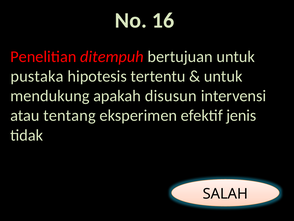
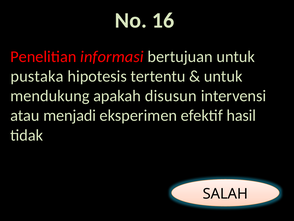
ditempuh: ditempuh -> informasi
tentang: tentang -> menjadi
jenis: jenis -> hasil
